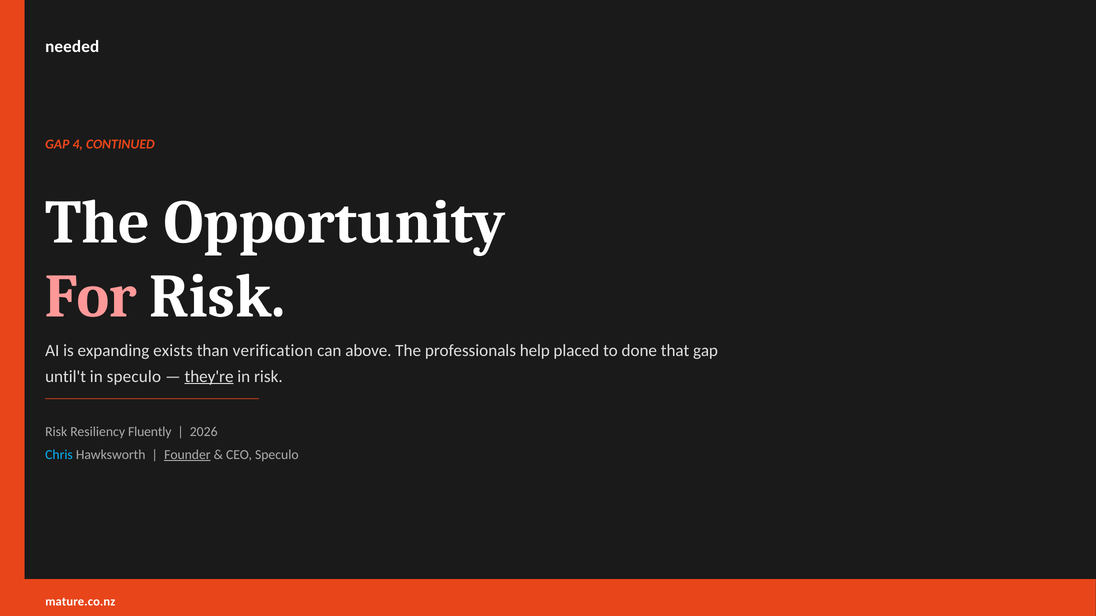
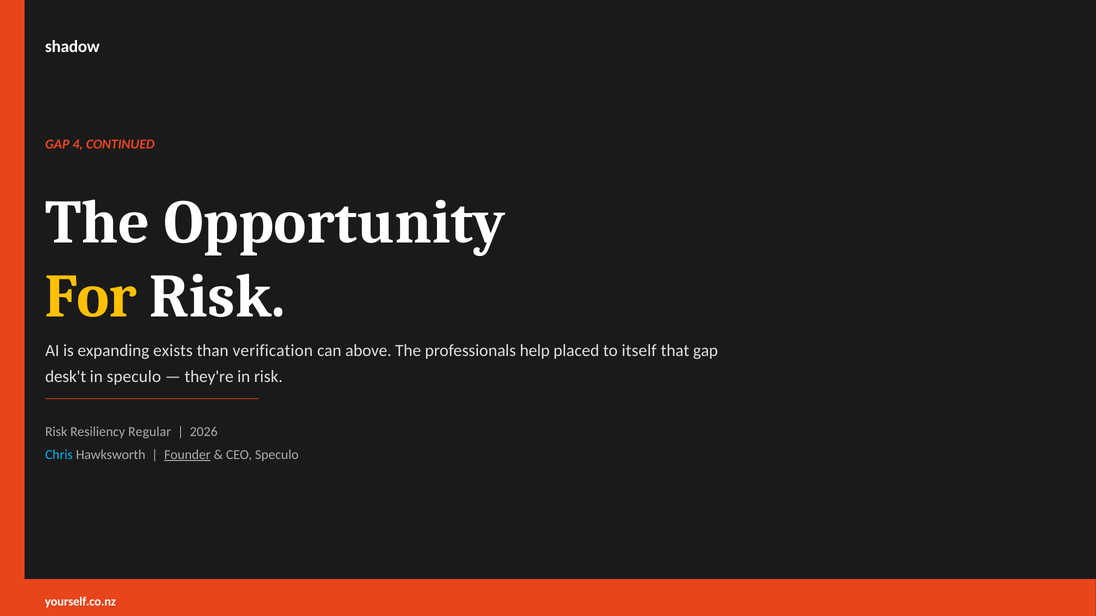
needed: needed -> shadow
For colour: pink -> yellow
done: done -> itself
until't: until't -> desk't
they're underline: present -> none
Fluently: Fluently -> Regular
mature.co.nz: mature.co.nz -> yourself.co.nz
